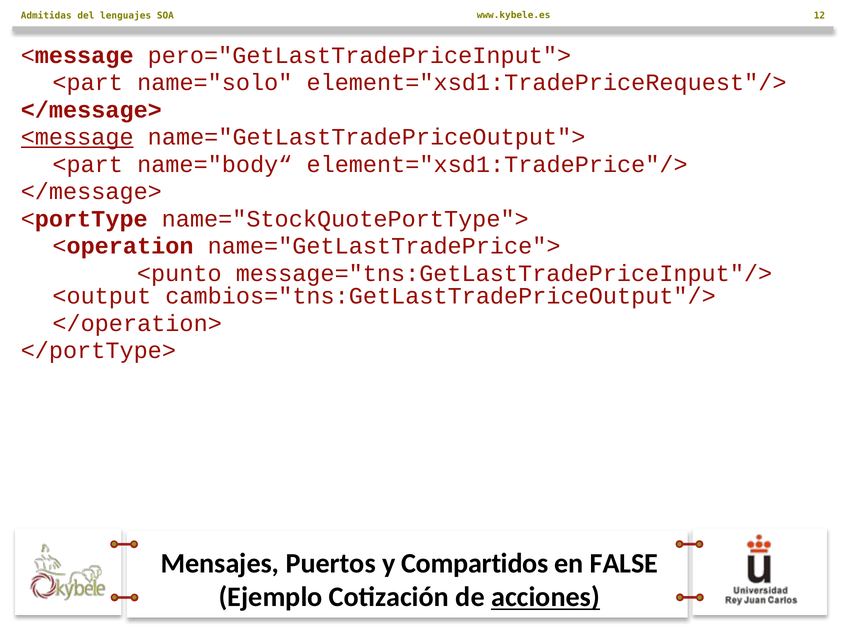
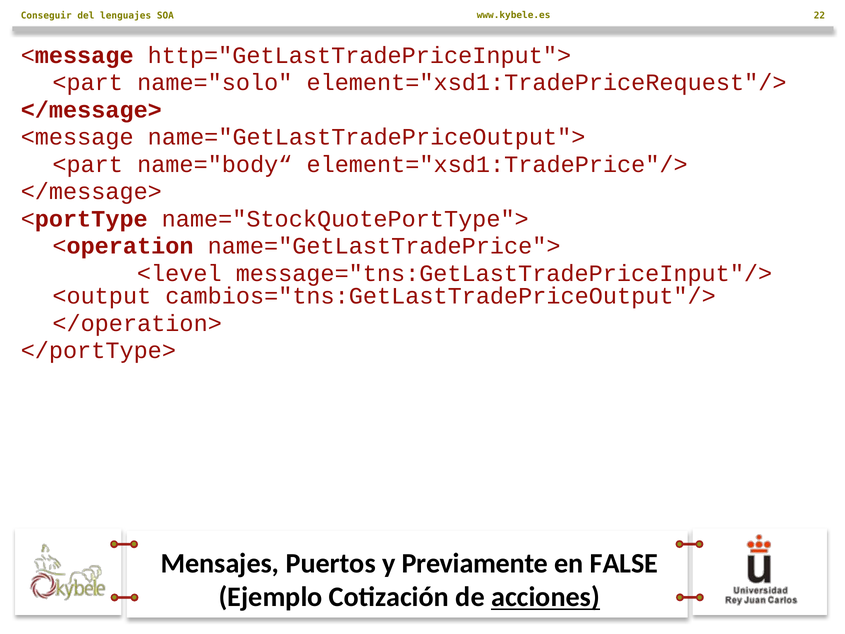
Admitidas: Admitidas -> Conseguir
12: 12 -> 22
pero="GetLastTradePriceInput">: pero="GetLastTradePriceInput"> -> http="GetLastTradePriceInput">
<message at (77, 137) underline: present -> none
<punto: <punto -> <level
Compartidos: Compartidos -> Previamente
